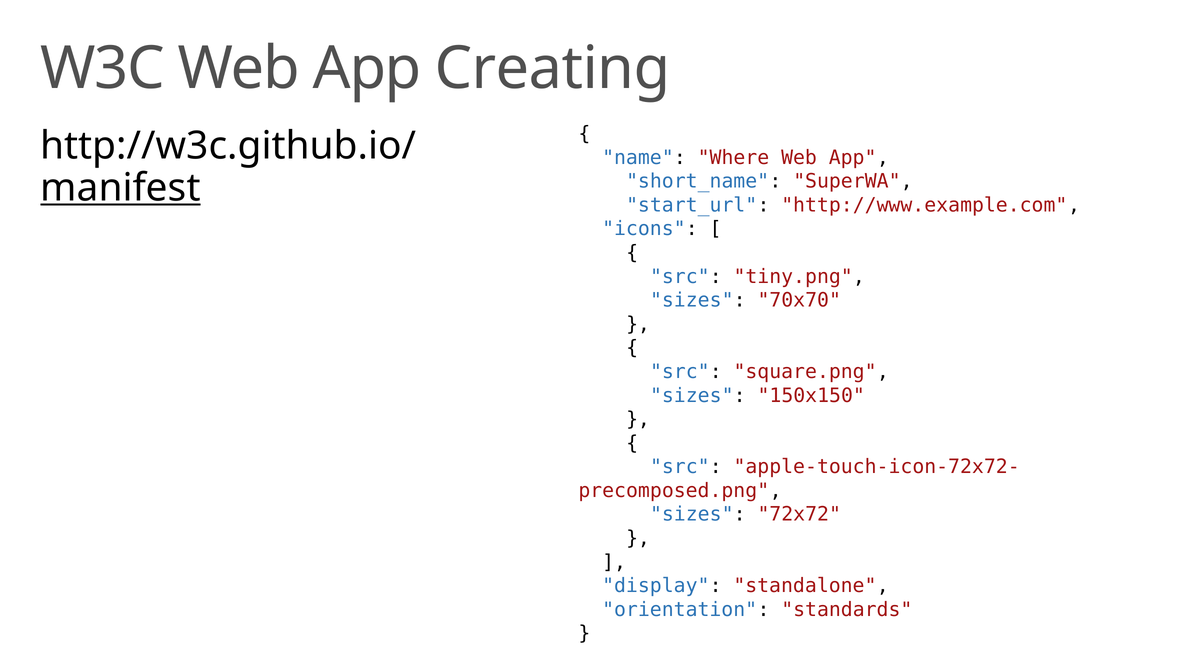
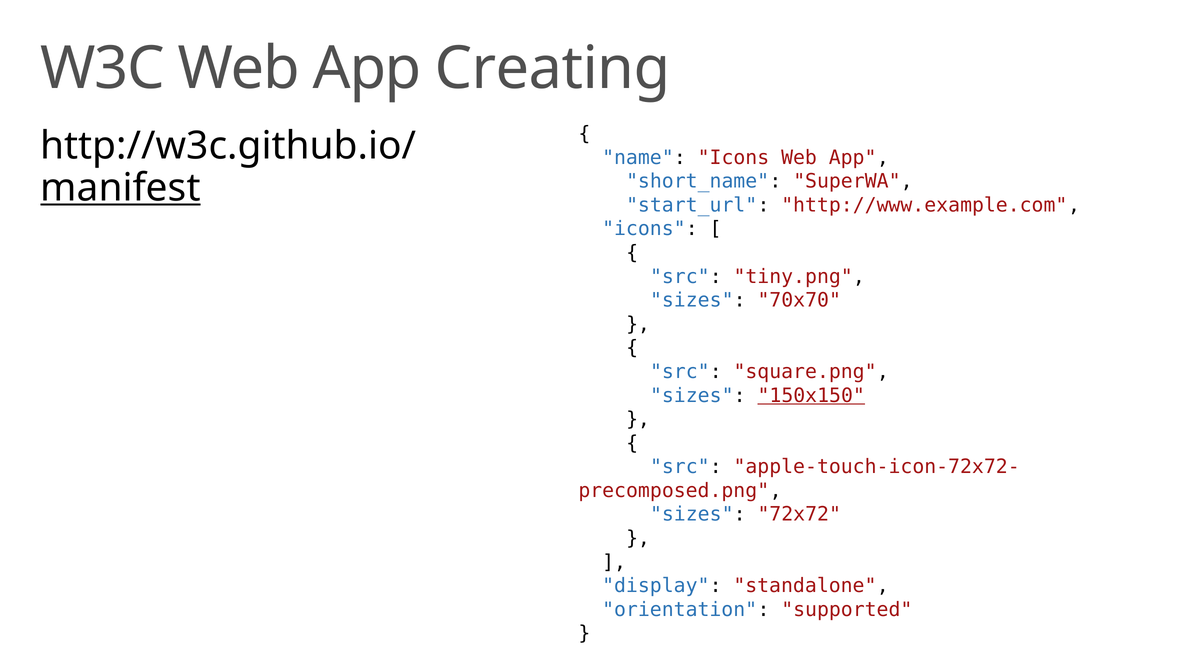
name Where: Where -> Icons
150x150 underline: none -> present
standards: standards -> supported
